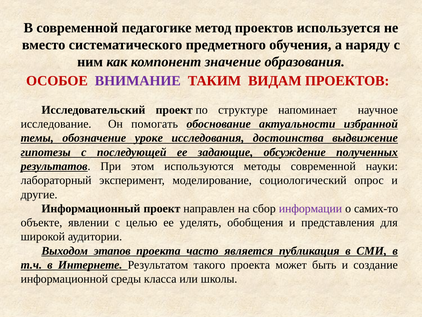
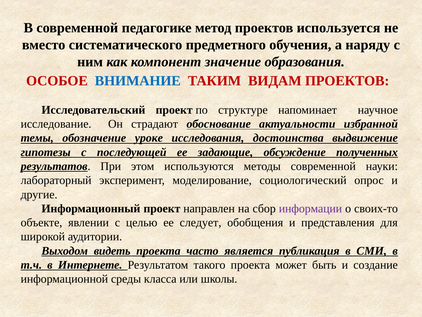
ВНИМАНИЕ colour: purple -> blue
помогать: помогать -> страдают
самих-то: самих-то -> своих-то
уделять: уделять -> следует
этапов: этапов -> видеть
